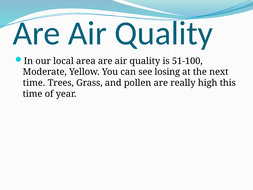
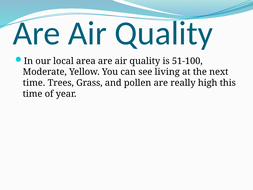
losing: losing -> living
